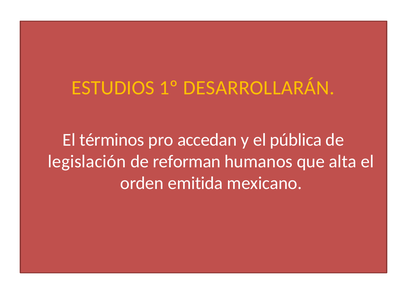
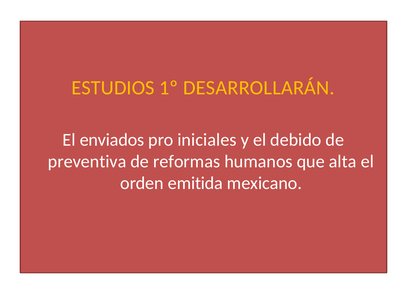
términos: términos -> enviados
accedan: accedan -> iniciales
pública: pública -> debido
legislación: legislación -> preventiva
reforman: reforman -> reformas
